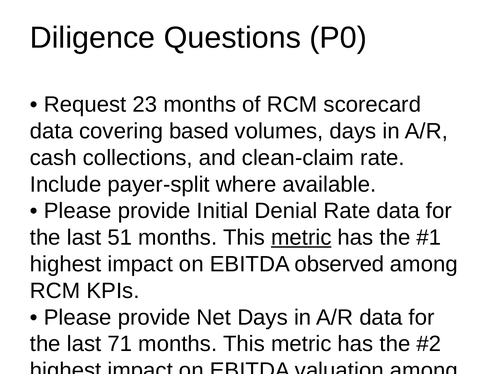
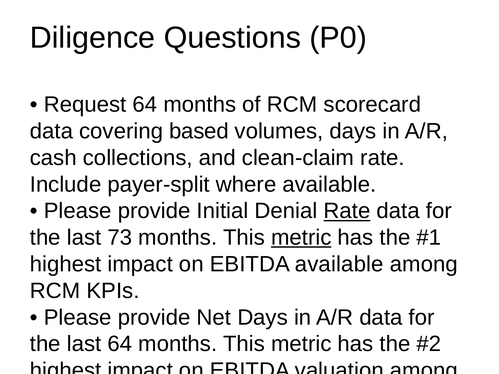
Request 23: 23 -> 64
Rate at (347, 211) underline: none -> present
51: 51 -> 73
EBITDA observed: observed -> available
last 71: 71 -> 64
